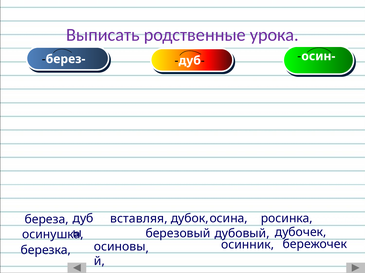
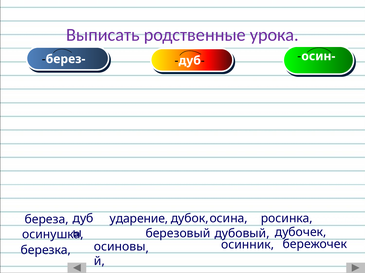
вставляя: вставляя -> ударение
